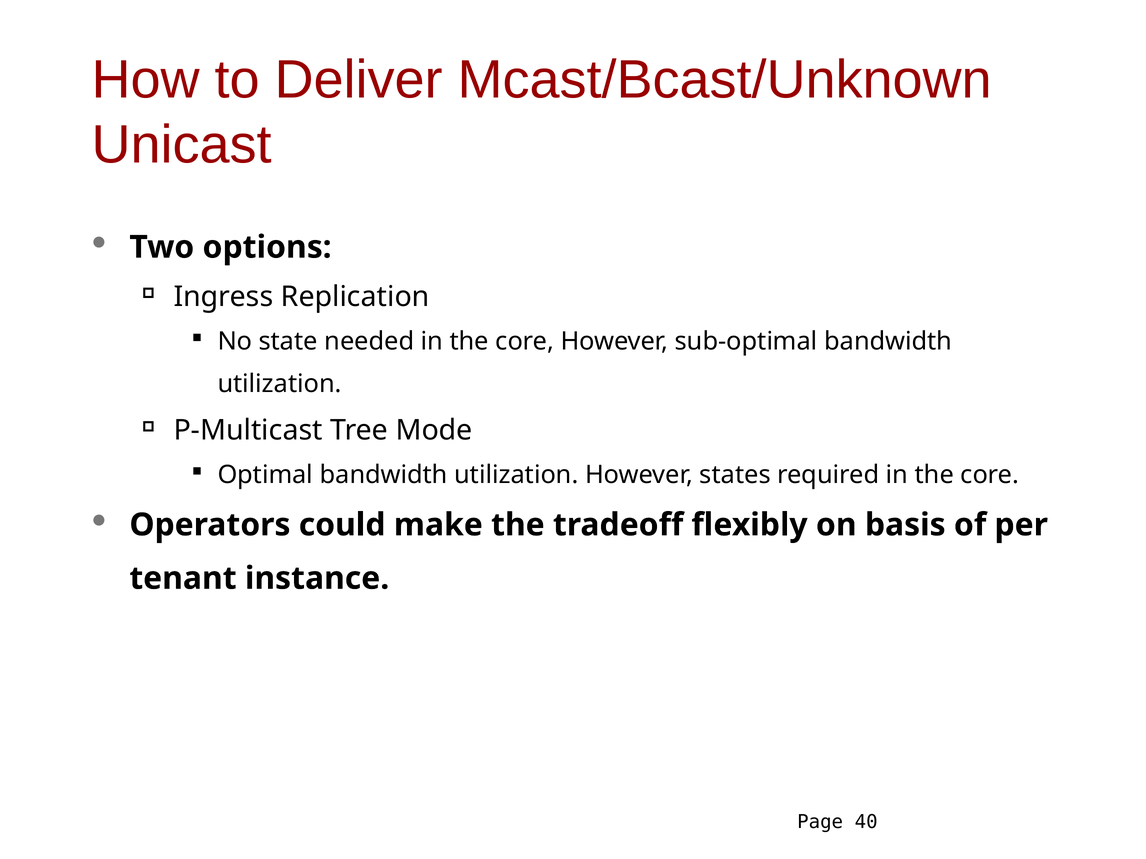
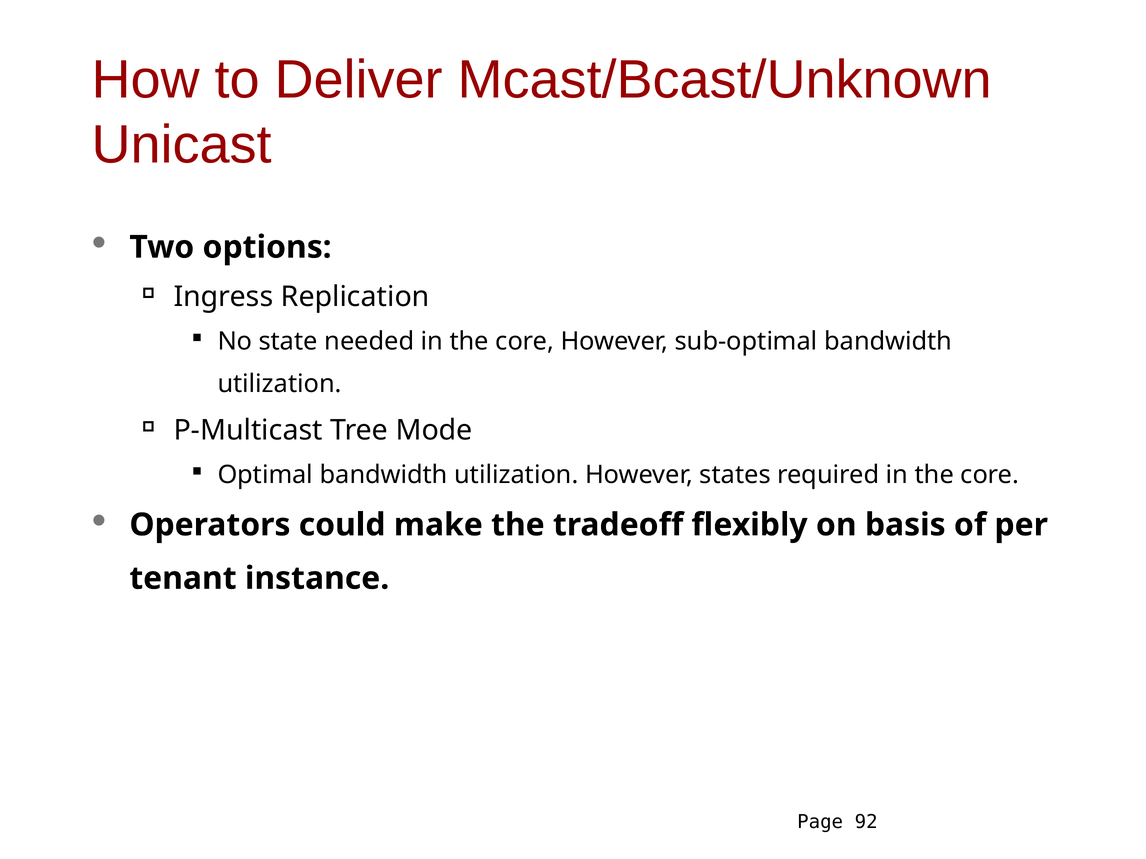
40: 40 -> 92
